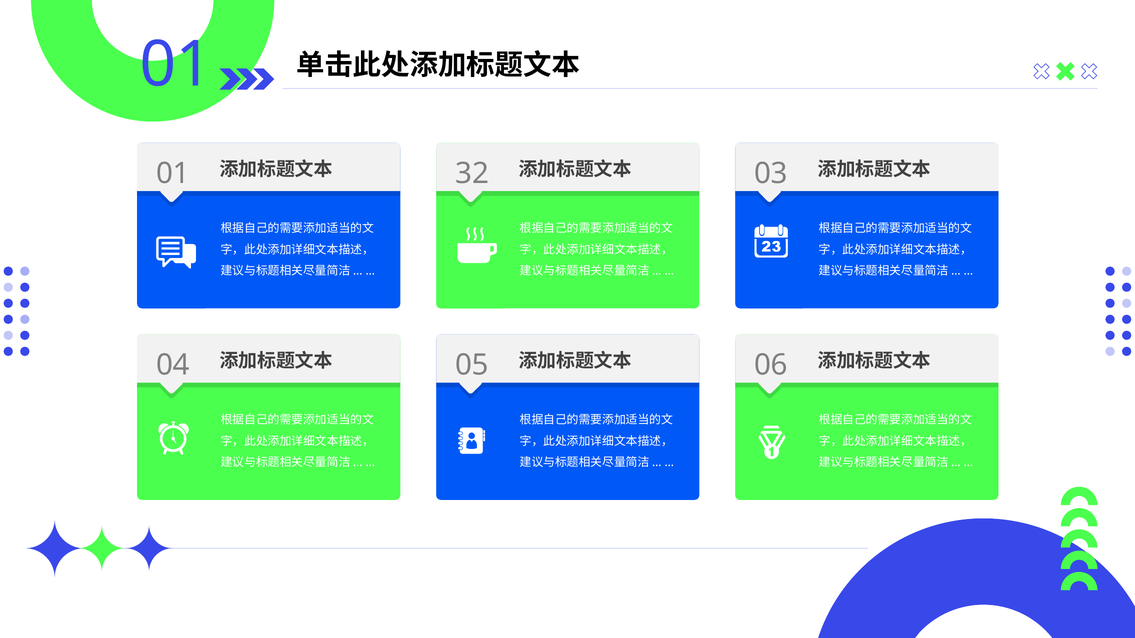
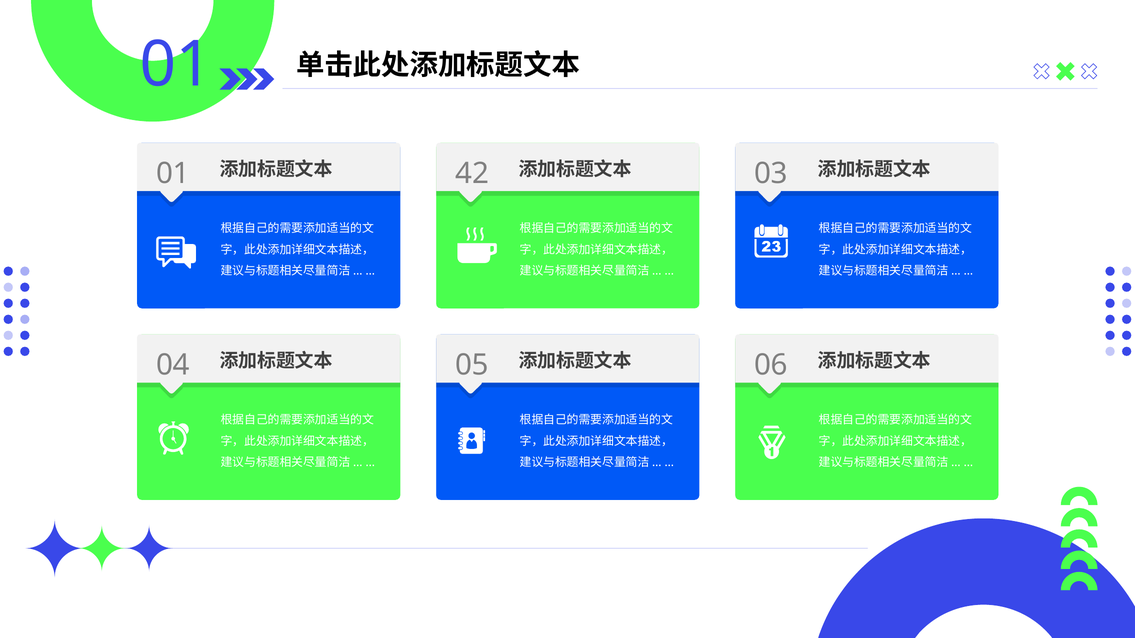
32: 32 -> 42
